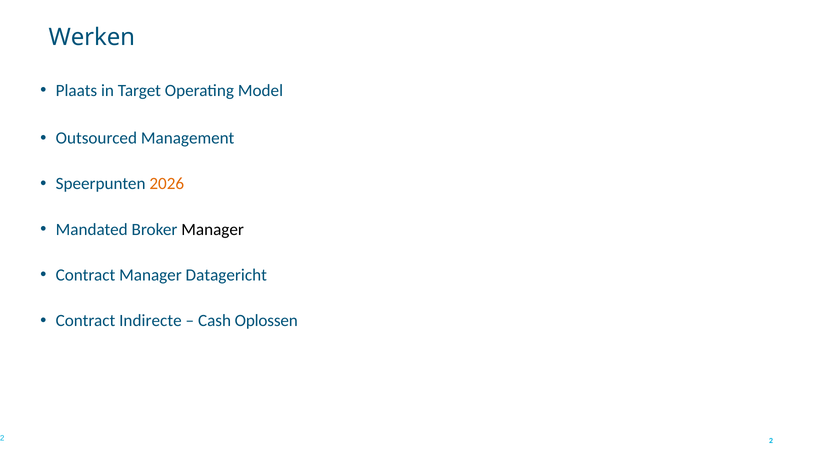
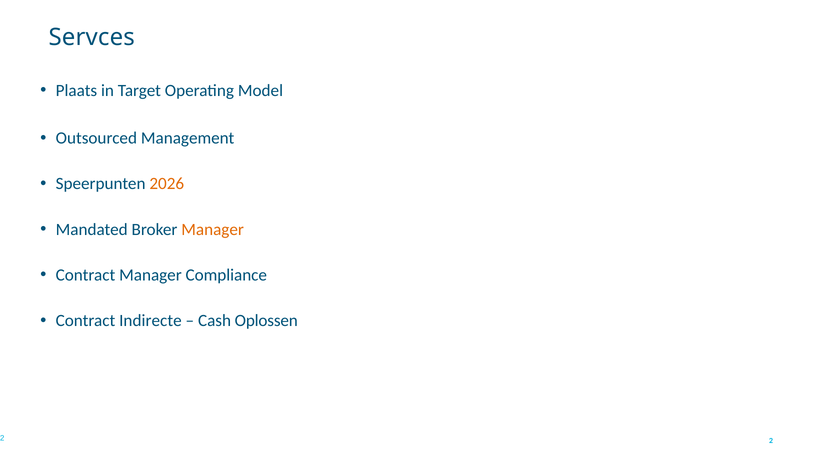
Werken: Werken -> Servces
Manager at (213, 229) colour: black -> orange
Datagericht: Datagericht -> Compliance
